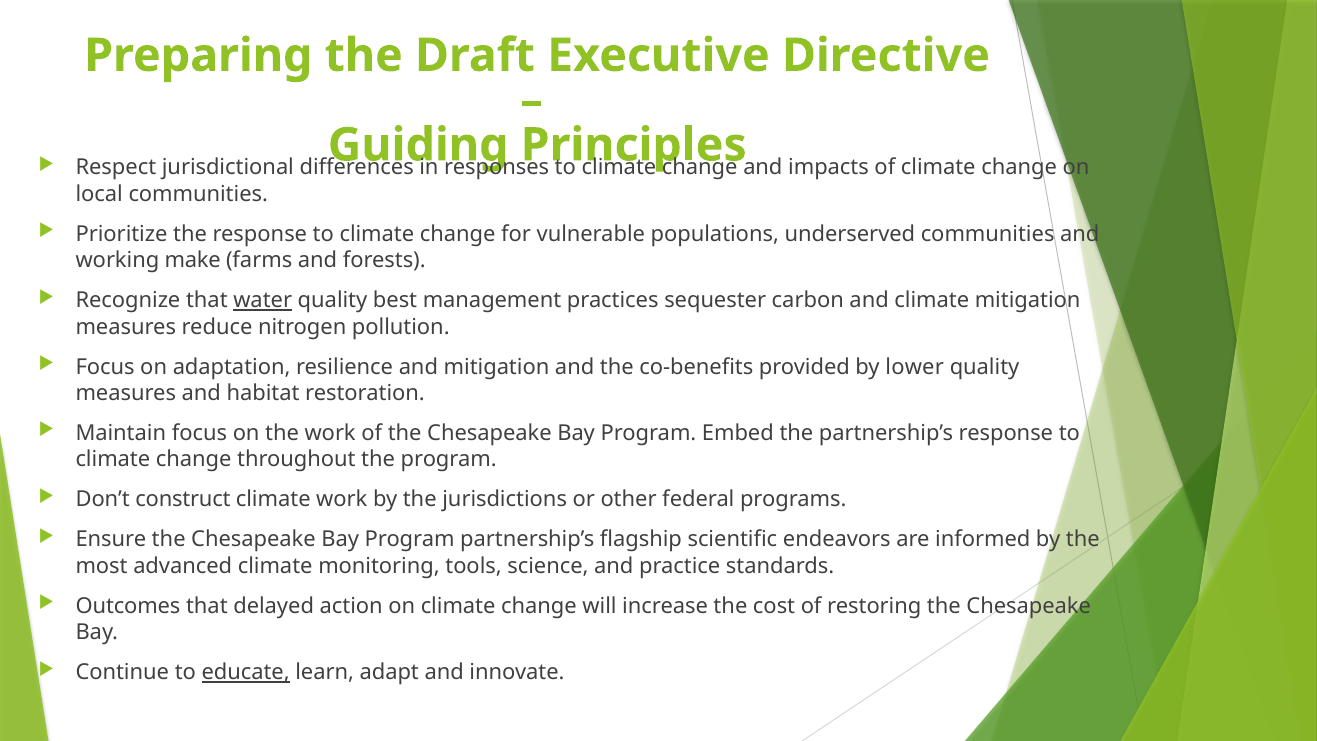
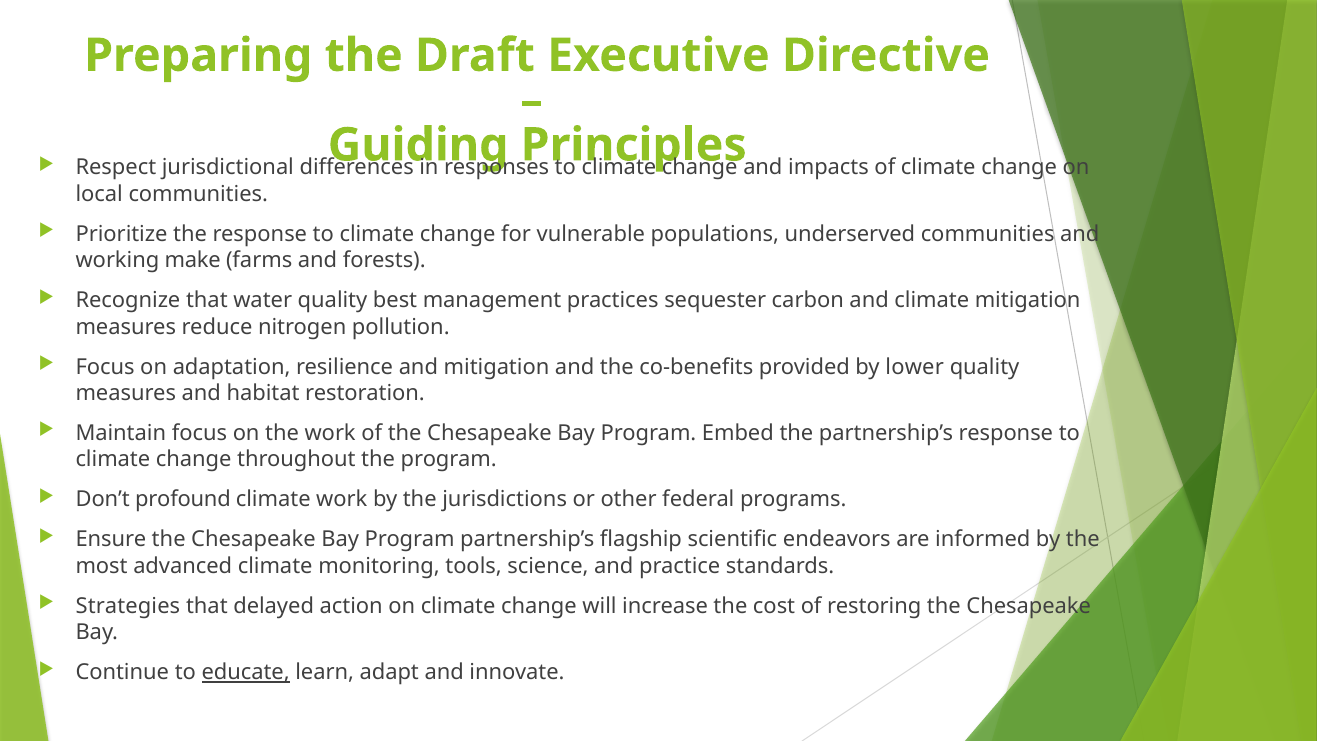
water underline: present -> none
construct: construct -> profound
Outcomes: Outcomes -> Strategies
